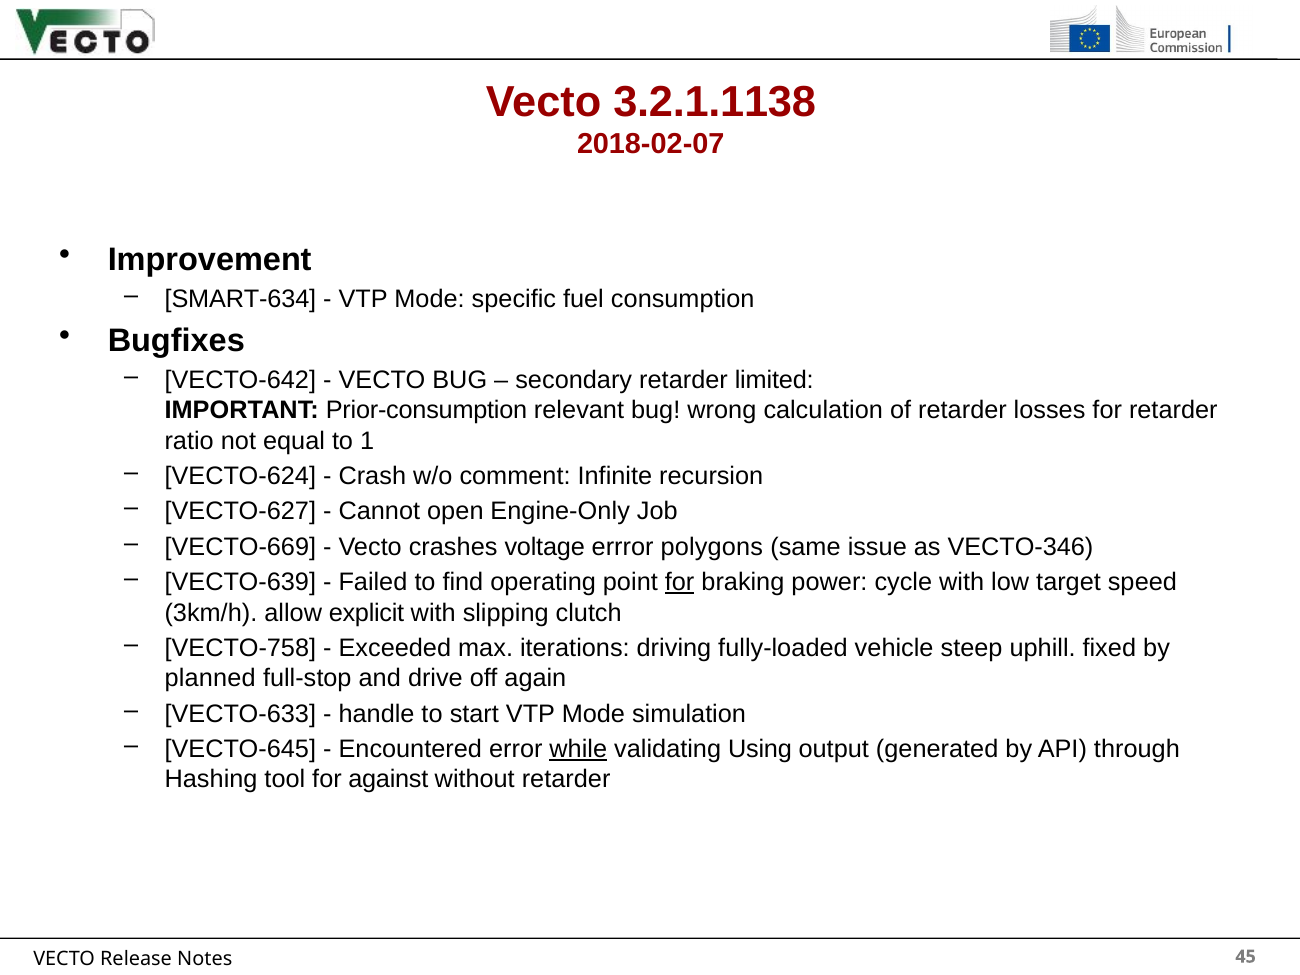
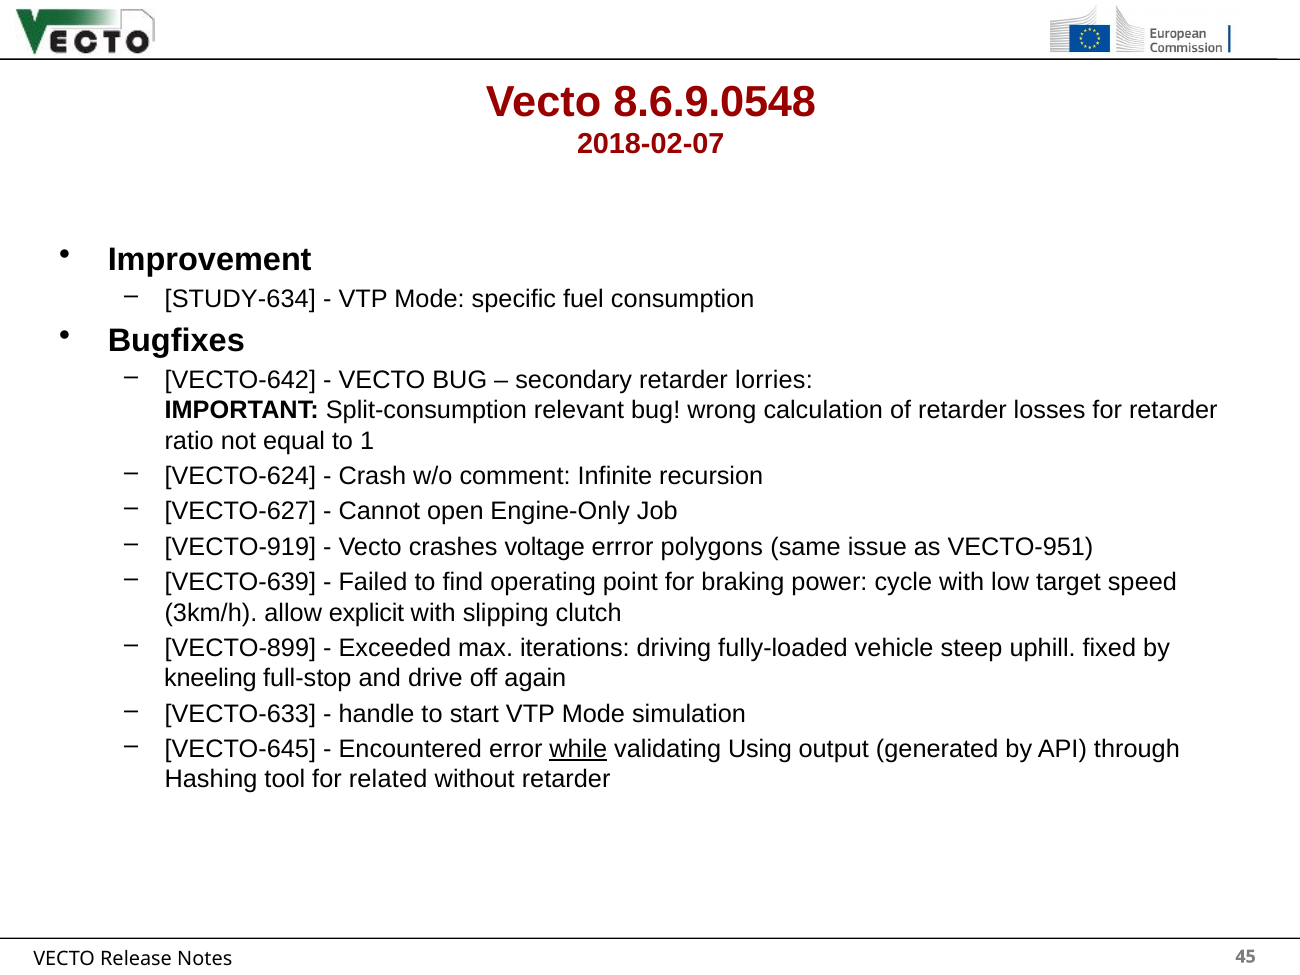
3.2.1.1138: 3.2.1.1138 -> 8.6.9.0548
SMART-634: SMART-634 -> STUDY-634
limited: limited -> lorries
Prior-consumption: Prior-consumption -> Split-consumption
VECTO-669: VECTO-669 -> VECTO-919
VECTO-346: VECTO-346 -> VECTO-951
for at (680, 582) underline: present -> none
VECTO-758: VECTO-758 -> VECTO-899
planned: planned -> kneeling
against: against -> related
